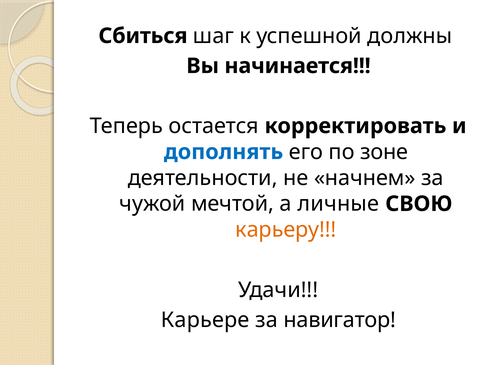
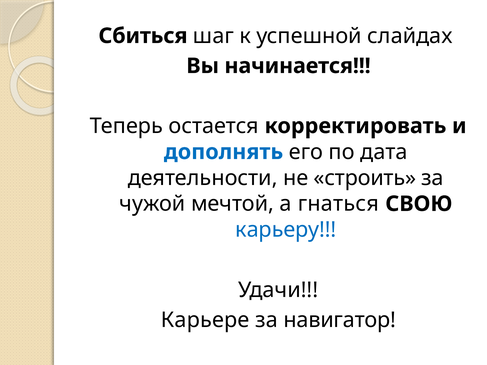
должны: должны -> слайдах
зоне: зоне -> дата
начнем: начнем -> строить
личные: личные -> гнаться
карьеру colour: orange -> blue
